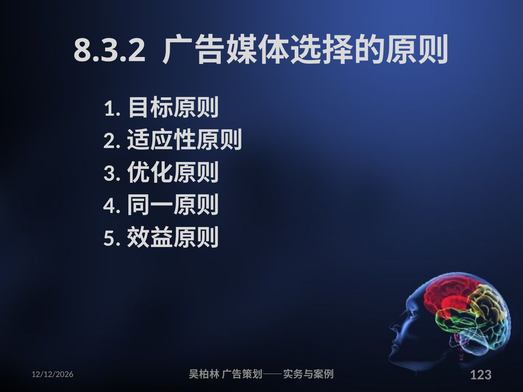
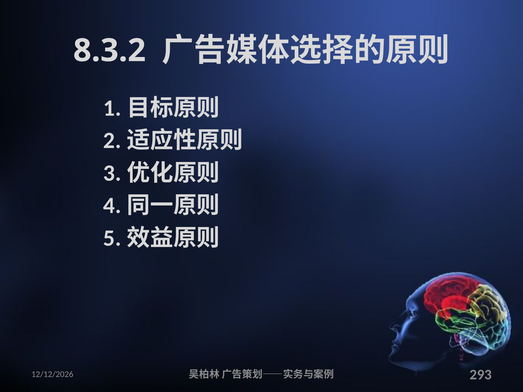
123: 123 -> 293
